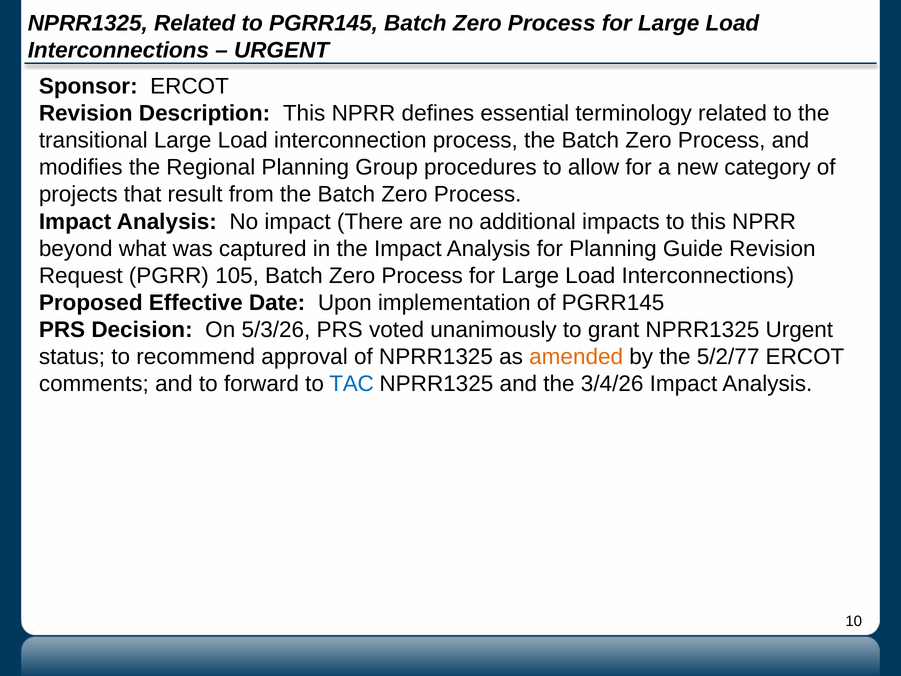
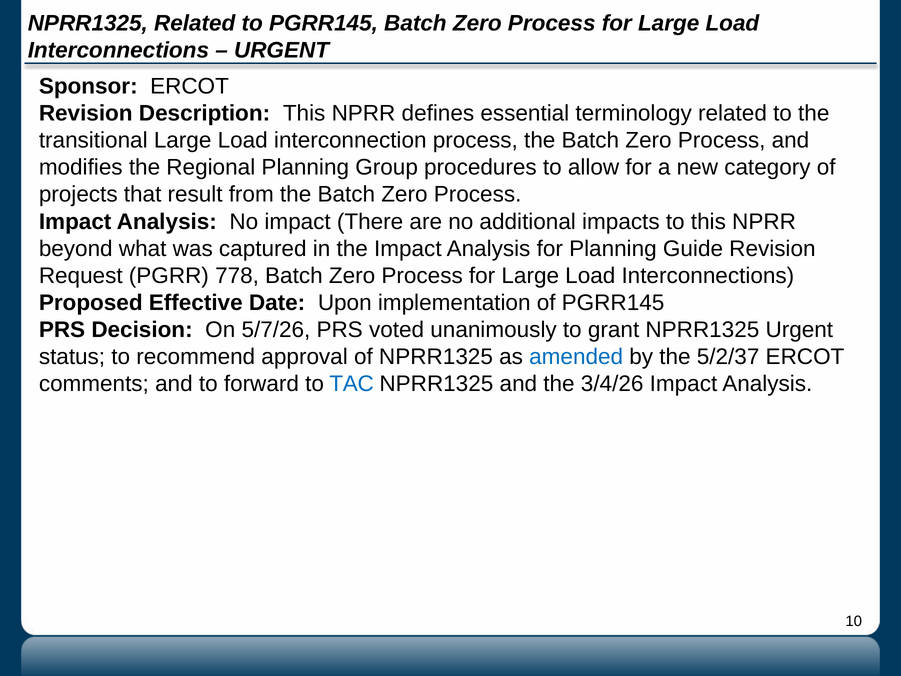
105: 105 -> 778
5/3/26: 5/3/26 -> 5/7/26
amended colour: orange -> blue
5/2/77: 5/2/77 -> 5/2/37
